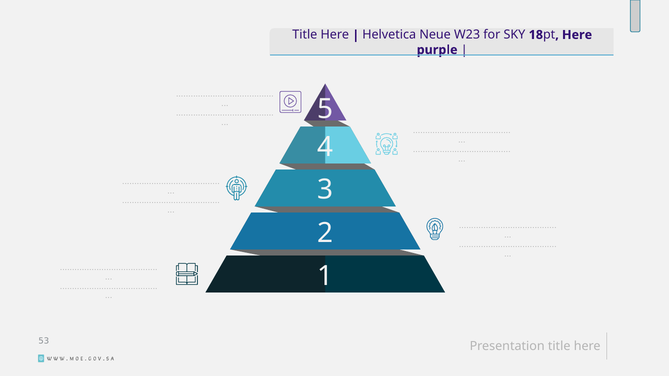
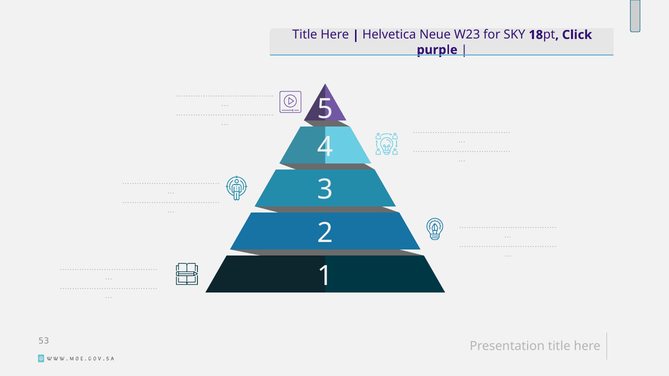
Here at (577, 35): Here -> Click
